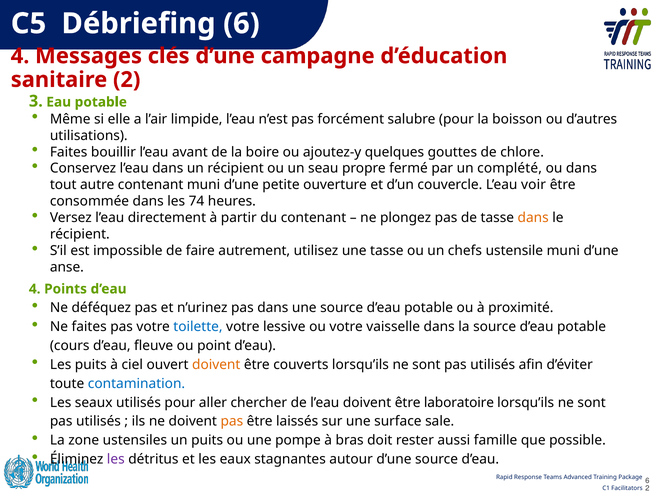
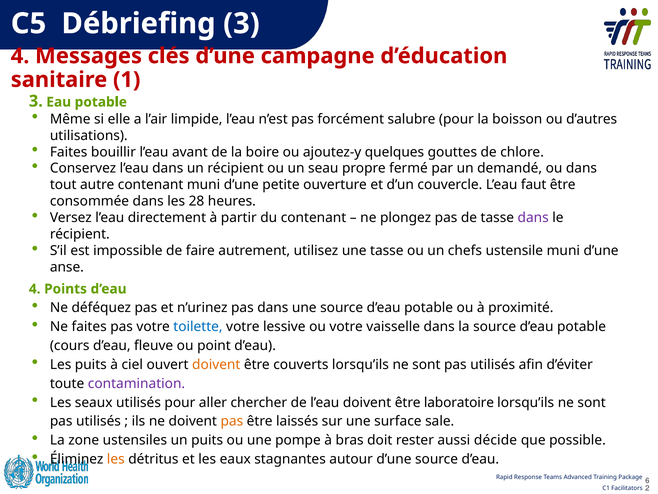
Débriefing 6: 6 -> 3
sanitaire 2: 2 -> 1
complété: complété -> demandé
voir: voir -> faut
74: 74 -> 28
dans at (533, 218) colour: orange -> purple
contamination colour: blue -> purple
famille: famille -> décide
les at (116, 459) colour: purple -> orange
